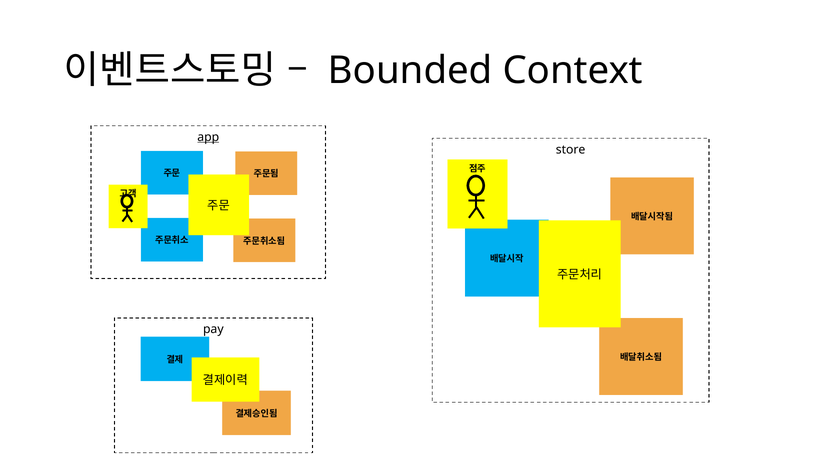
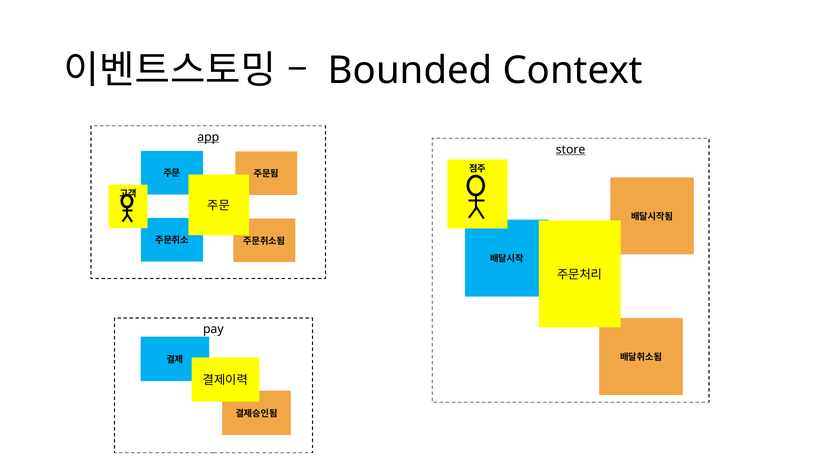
store underline: none -> present
